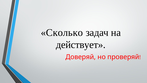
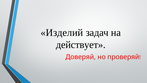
Сколько: Сколько -> Изделий
